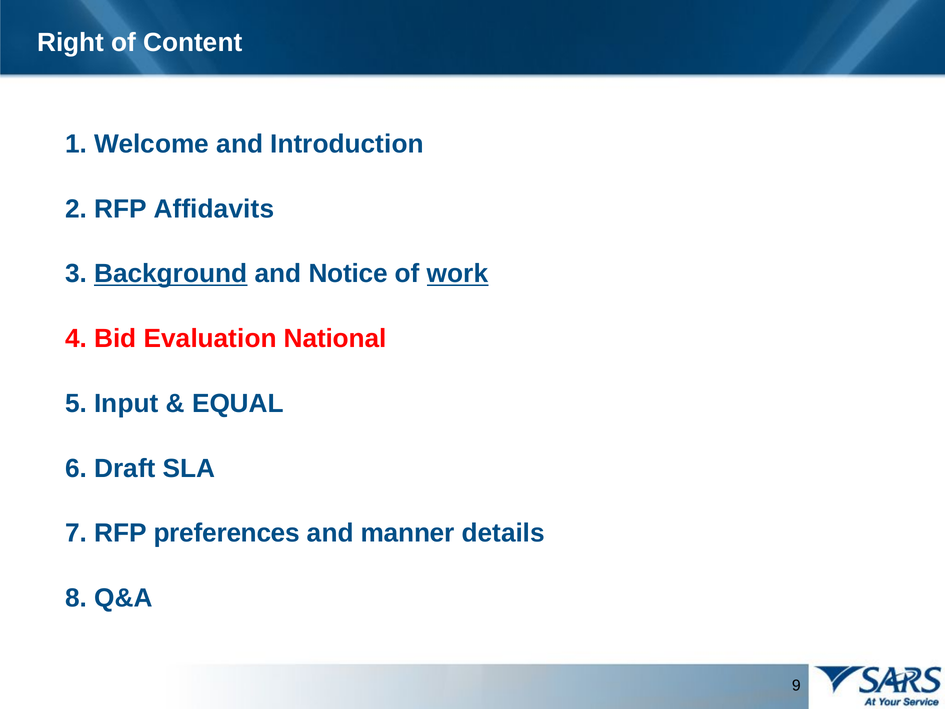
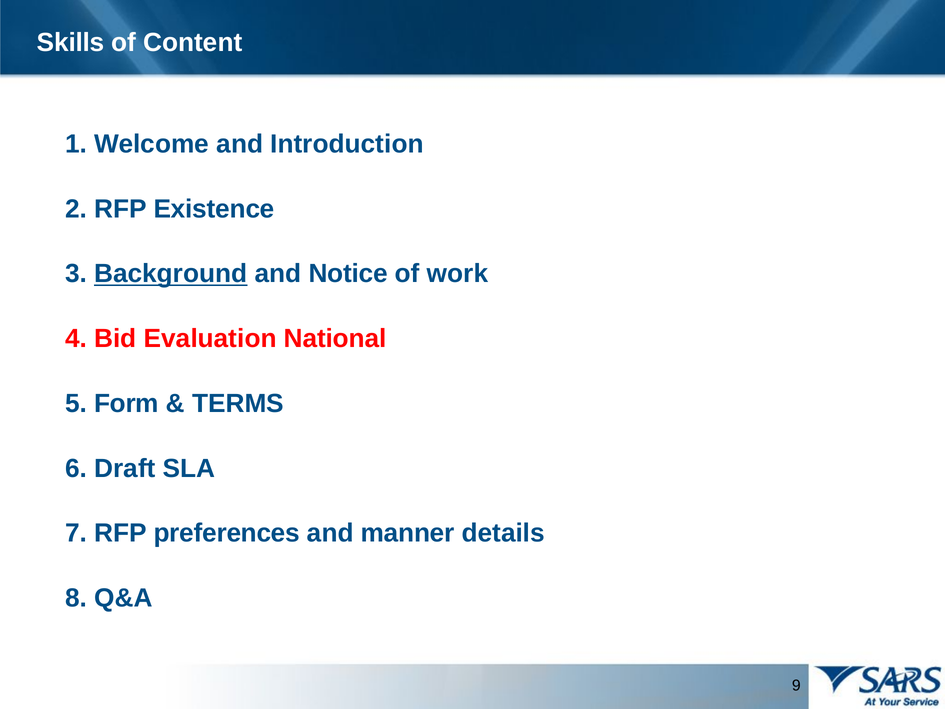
Right: Right -> Skills
Affidavits: Affidavits -> Existence
work underline: present -> none
Input: Input -> Form
EQUAL: EQUAL -> TERMS
